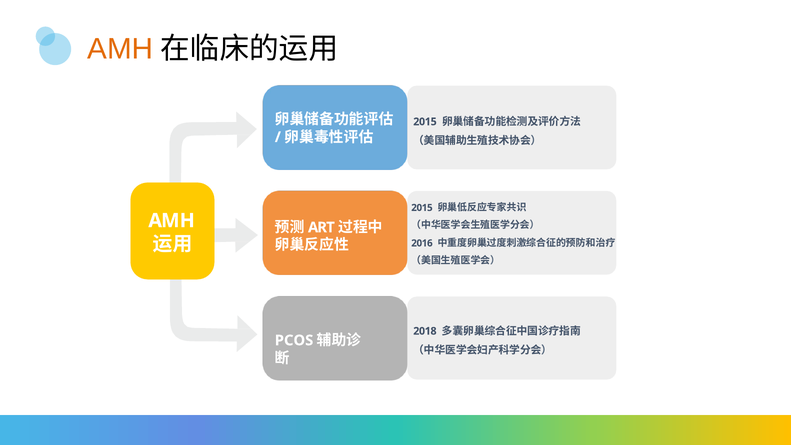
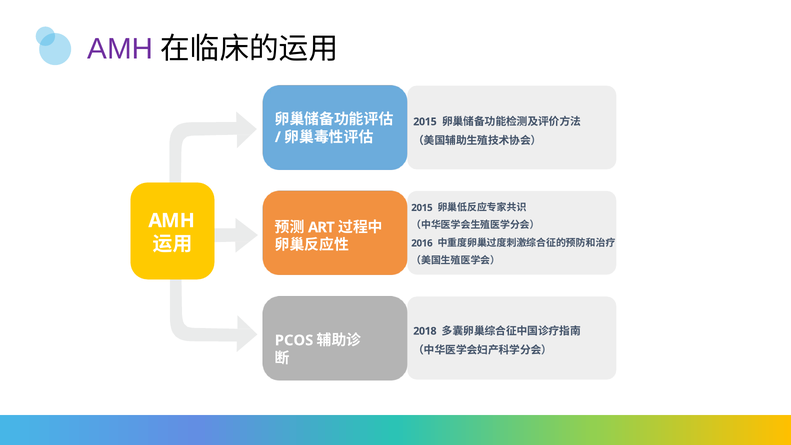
AMH at (120, 49) colour: orange -> purple
